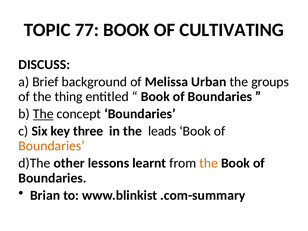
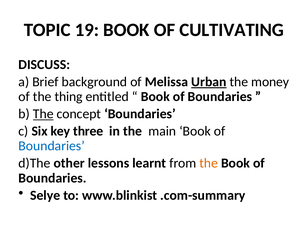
77: 77 -> 19
Urban underline: none -> present
groups: groups -> money
leads: leads -> main
Boundaries at (52, 146) colour: orange -> blue
Brian: Brian -> Selye
